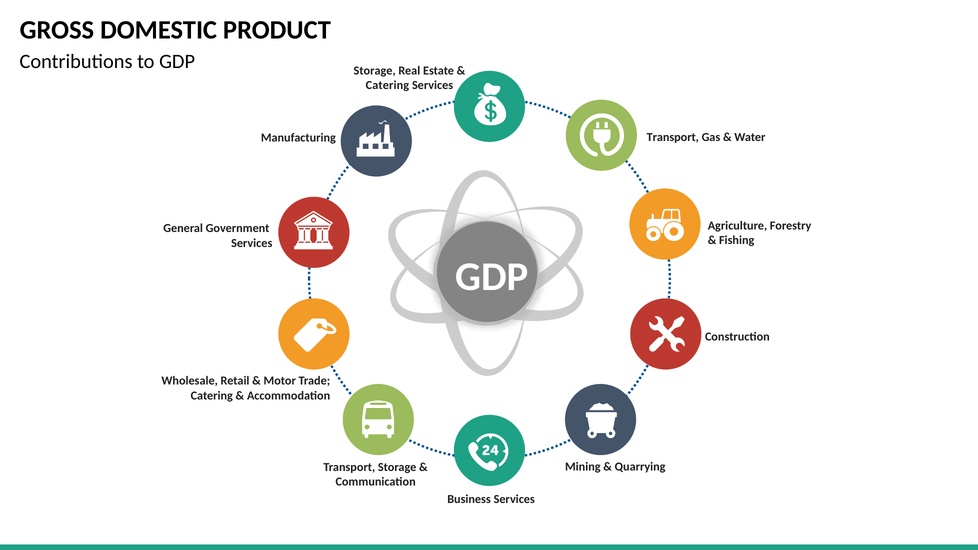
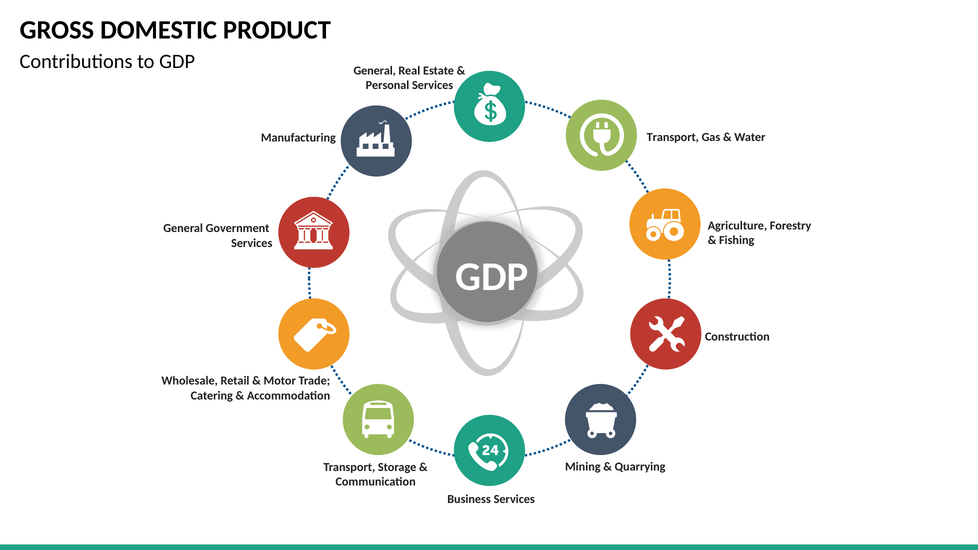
Storage at (375, 71): Storage -> General
Catering at (387, 85): Catering -> Personal
